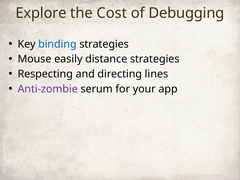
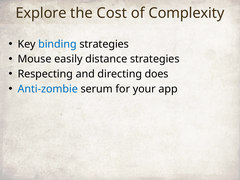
Debugging: Debugging -> Complexity
lines: lines -> does
Anti-zombie colour: purple -> blue
